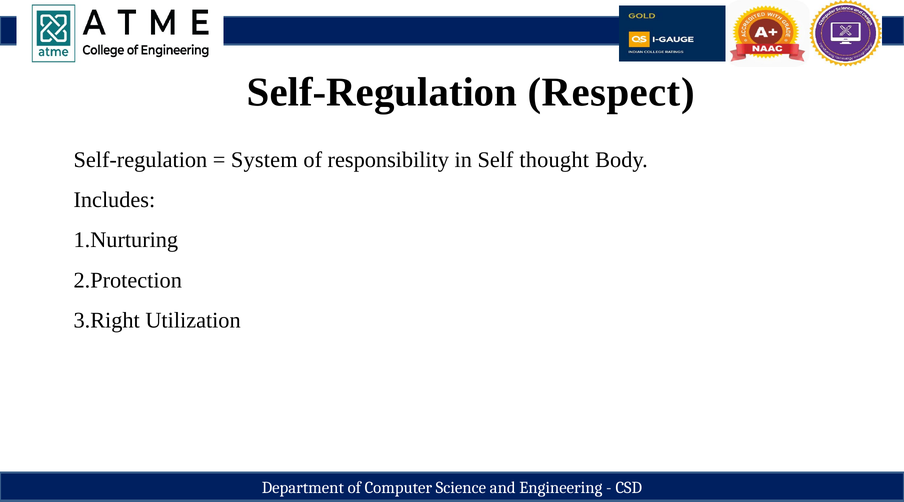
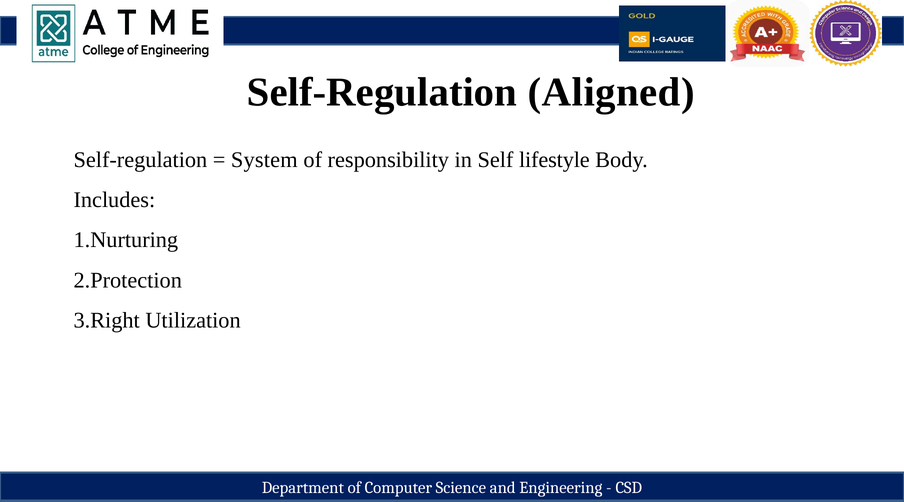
Respect: Respect -> Aligned
thought: thought -> lifestyle
